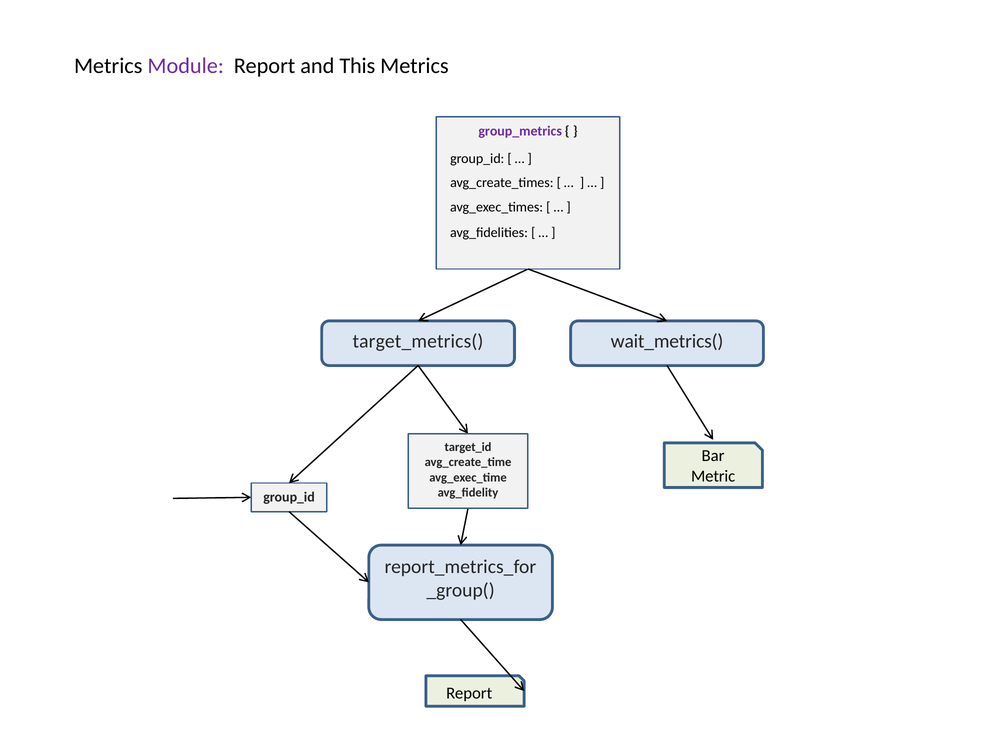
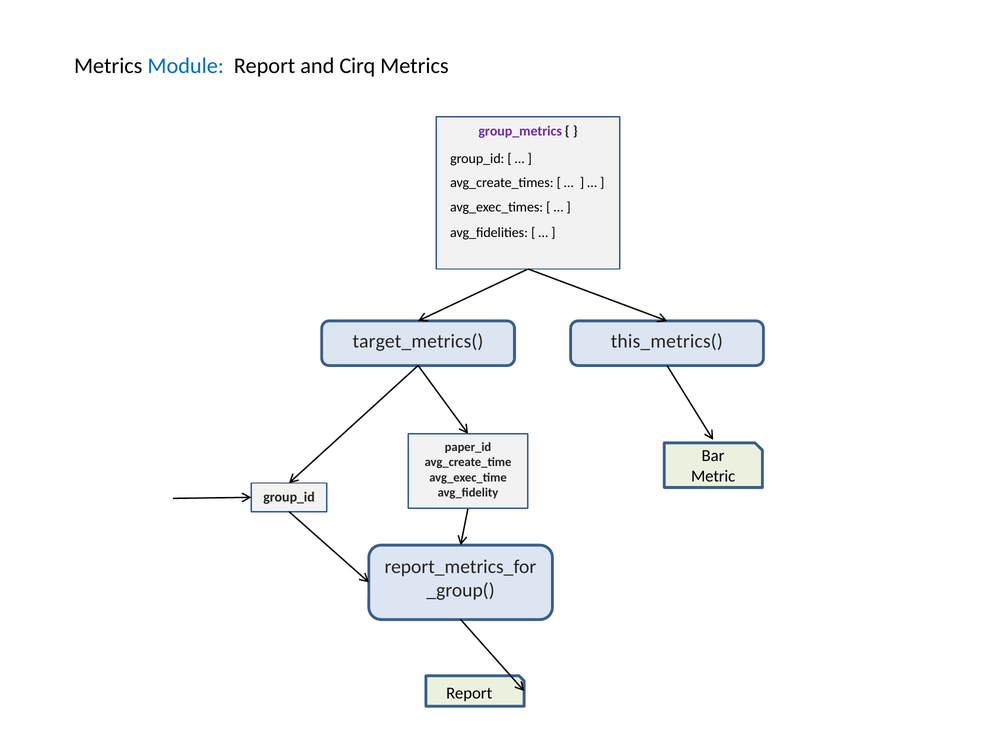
Module colour: purple -> blue
This: This -> Cirq
wait_metrics(: wait_metrics( -> this_metrics(
target_id: target_id -> paper_id
